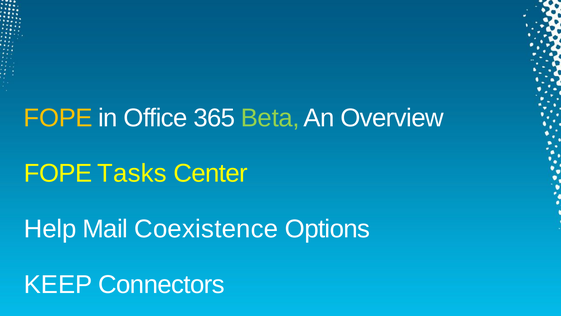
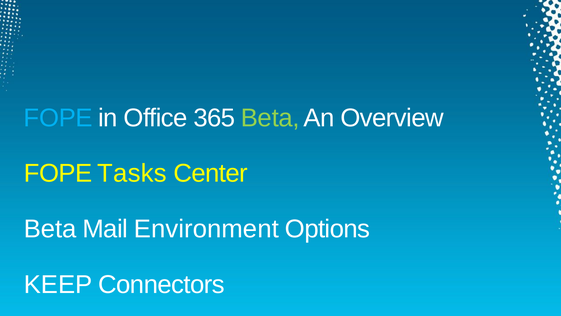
FOPE at (58, 118) colour: yellow -> light blue
Help at (50, 229): Help -> Beta
Coexistence: Coexistence -> Environment
